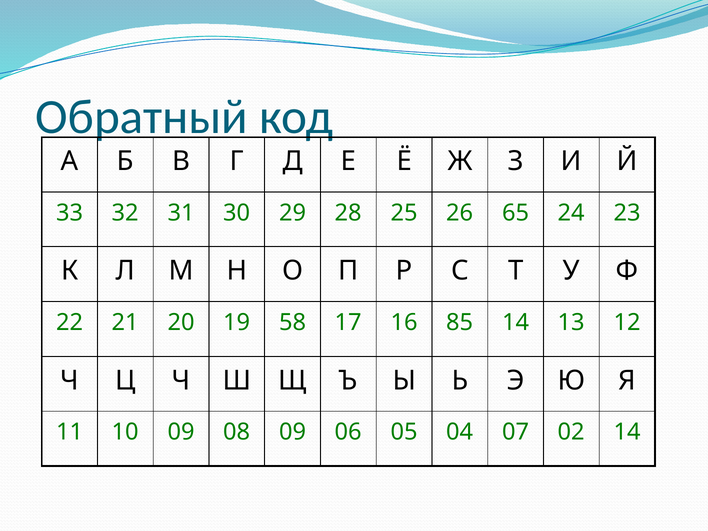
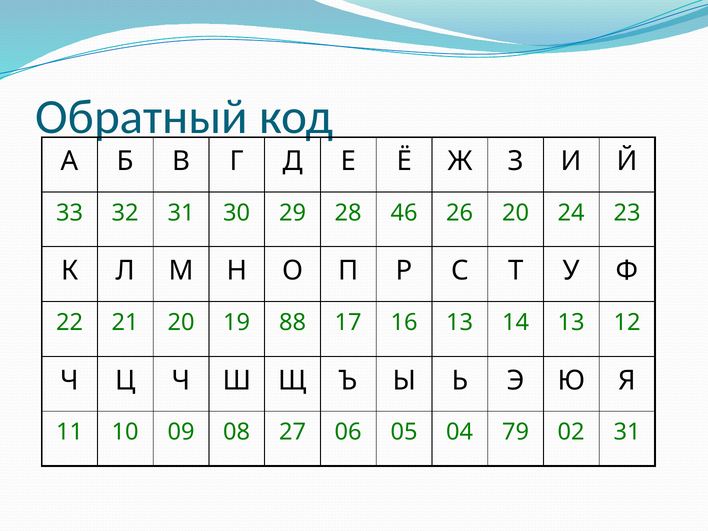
25: 25 -> 46
26 65: 65 -> 20
58: 58 -> 88
16 85: 85 -> 13
08 09: 09 -> 27
07: 07 -> 79
02 14: 14 -> 31
